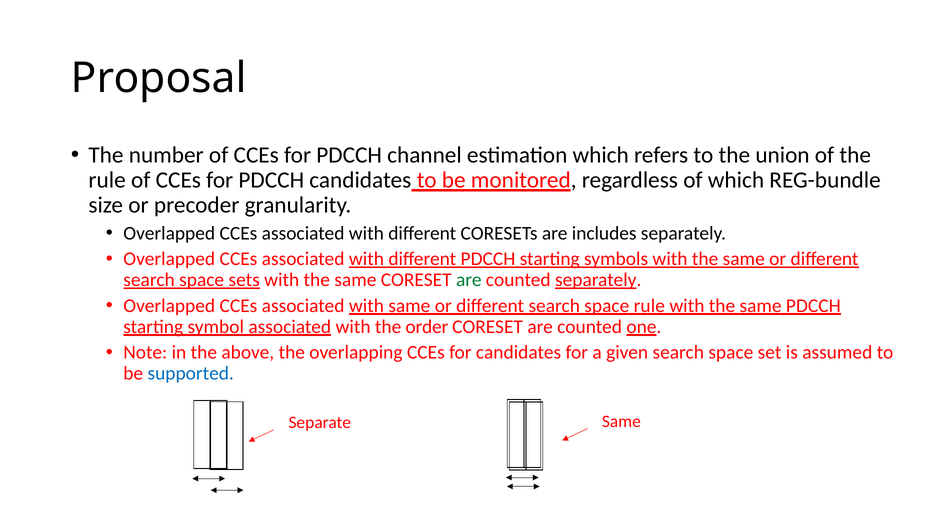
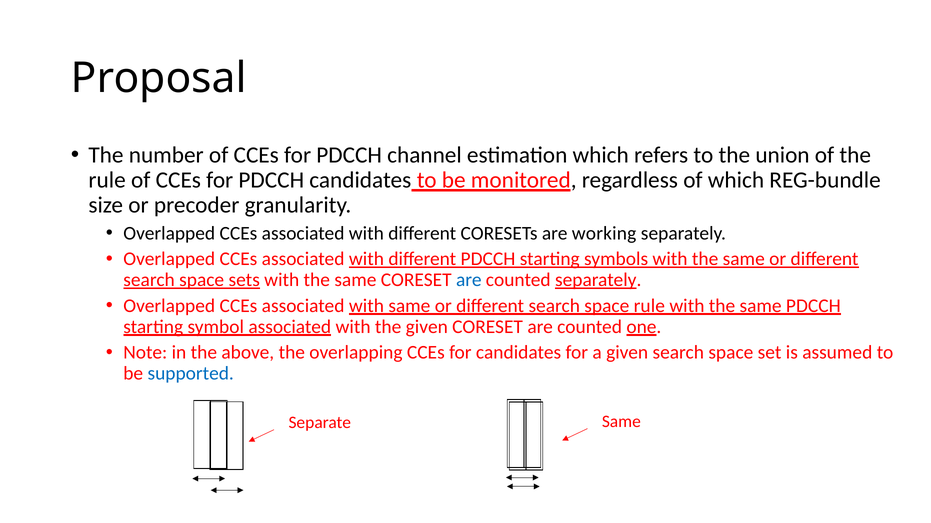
includes: includes -> working
are at (469, 280) colour: green -> blue
the order: order -> given
